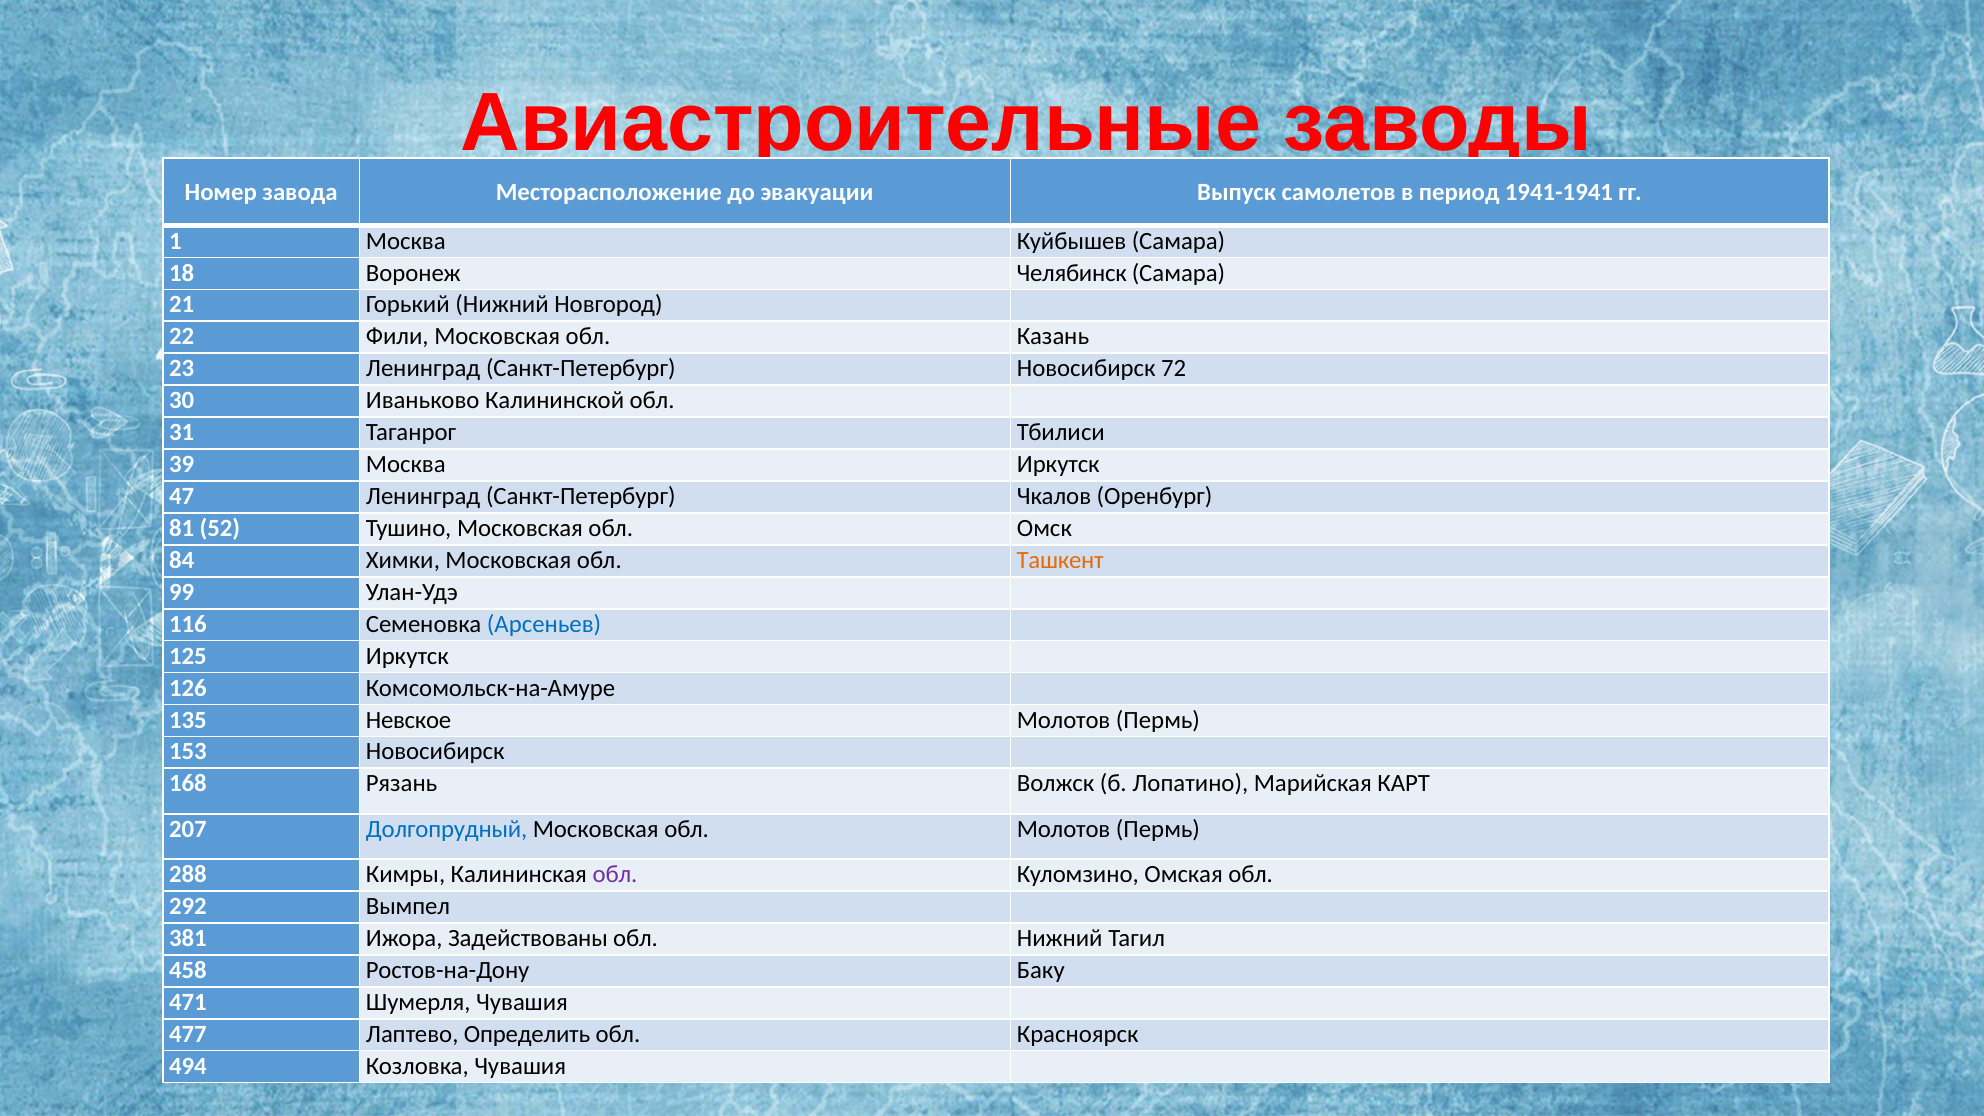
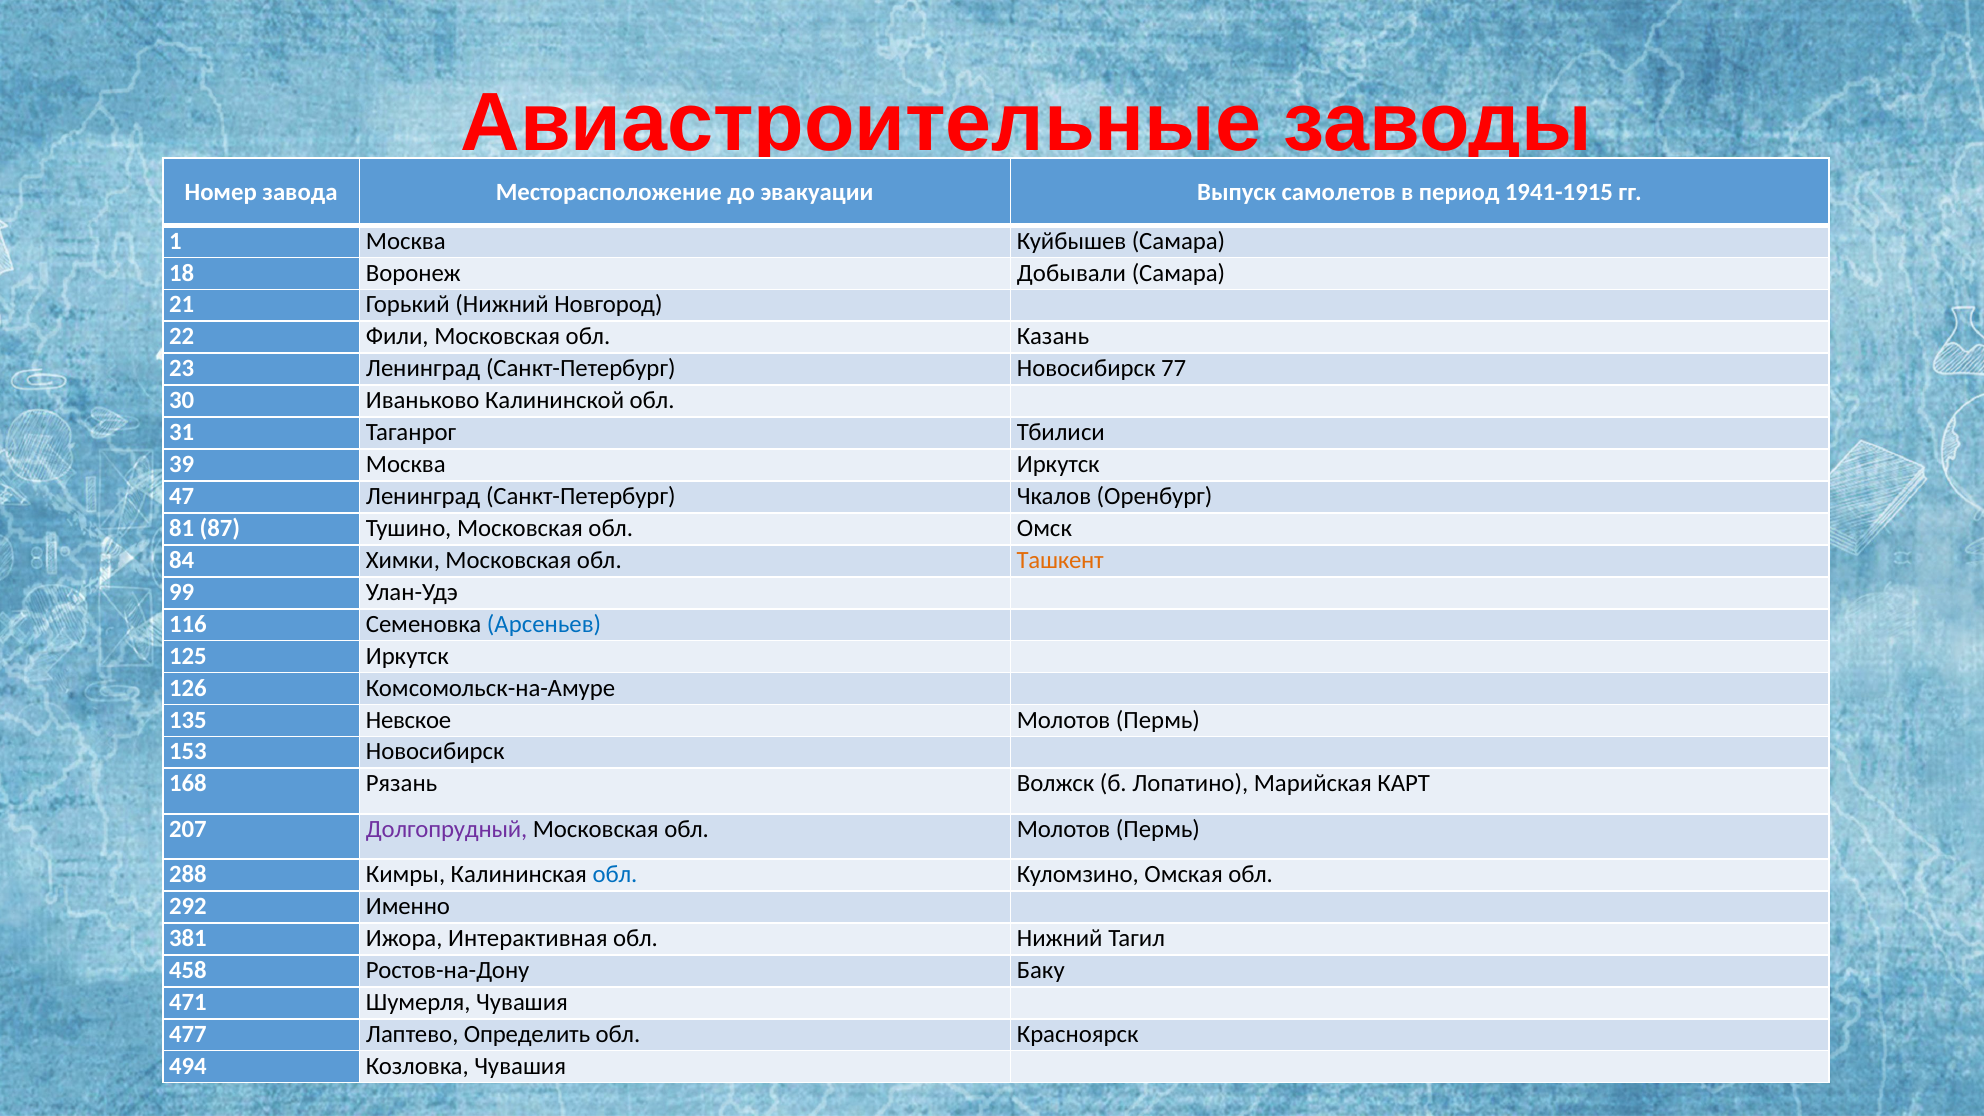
1941-1941: 1941-1941 -> 1941-1915
Челябинск: Челябинск -> Добывали
72: 72 -> 77
52: 52 -> 87
Долгопрудный colour: blue -> purple
обл at (615, 874) colour: purple -> blue
Вымпел: Вымпел -> Именно
Задействованы: Задействованы -> Интерактивная
